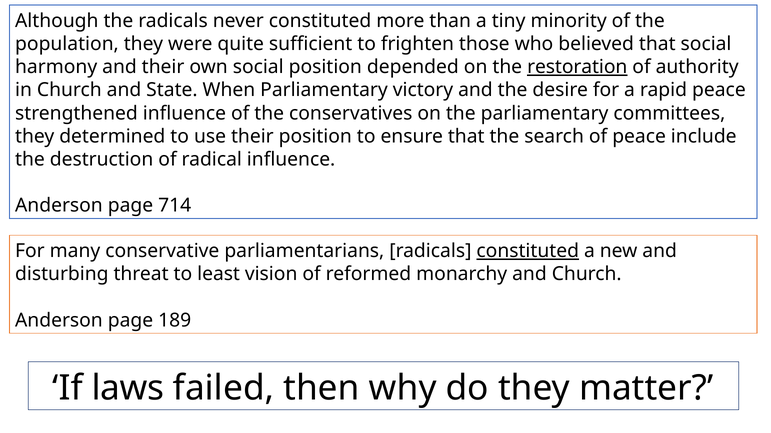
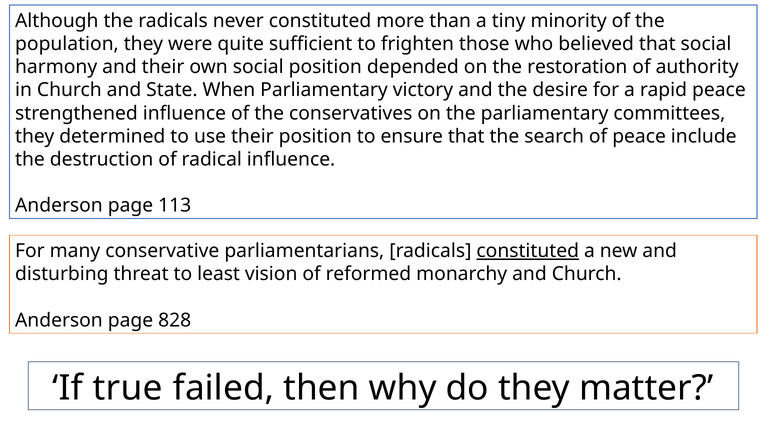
restoration underline: present -> none
714: 714 -> 113
189: 189 -> 828
laws: laws -> true
